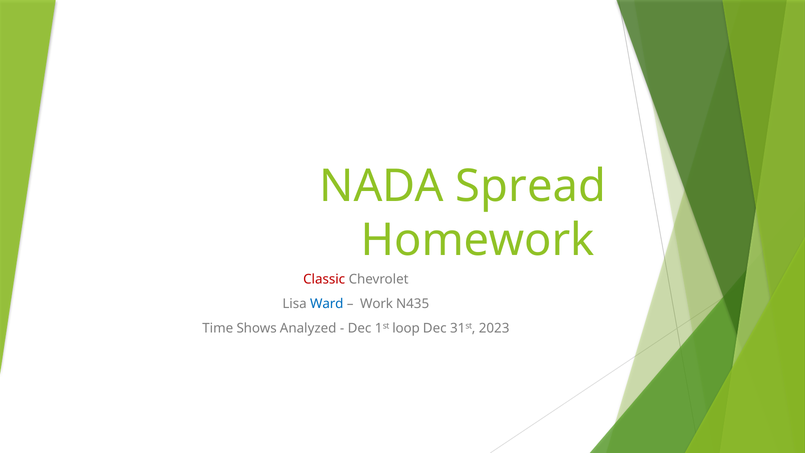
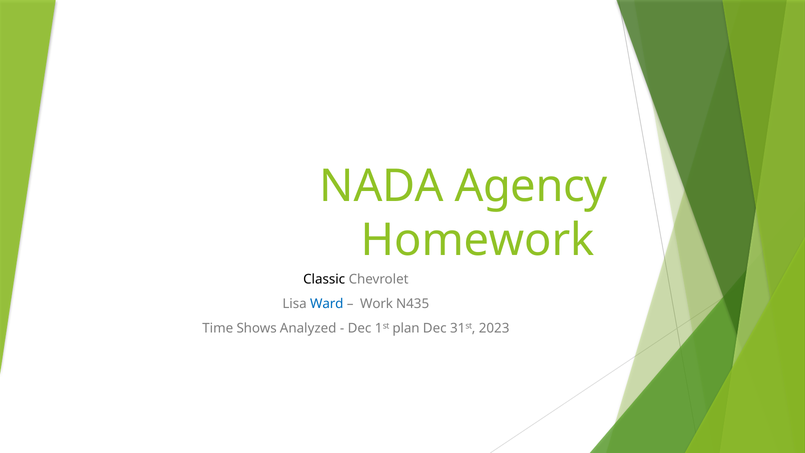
Spread: Spread -> Agency
Classic colour: red -> black
loop: loop -> plan
